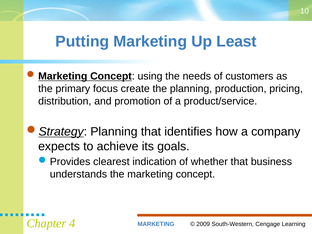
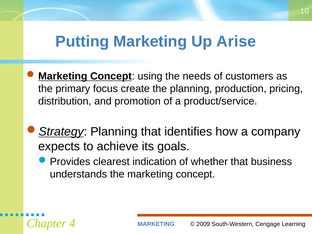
Least: Least -> Arise
